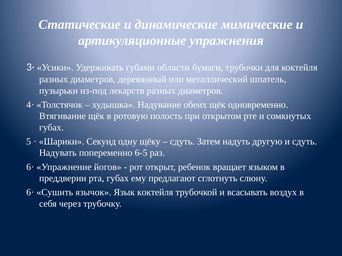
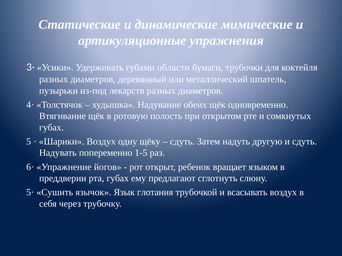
Шарики Секунд: Секунд -> Воздух
6-5: 6-5 -> 1-5
6· at (30, 193): 6· -> 5·
Язык коктейля: коктейля -> глотания
